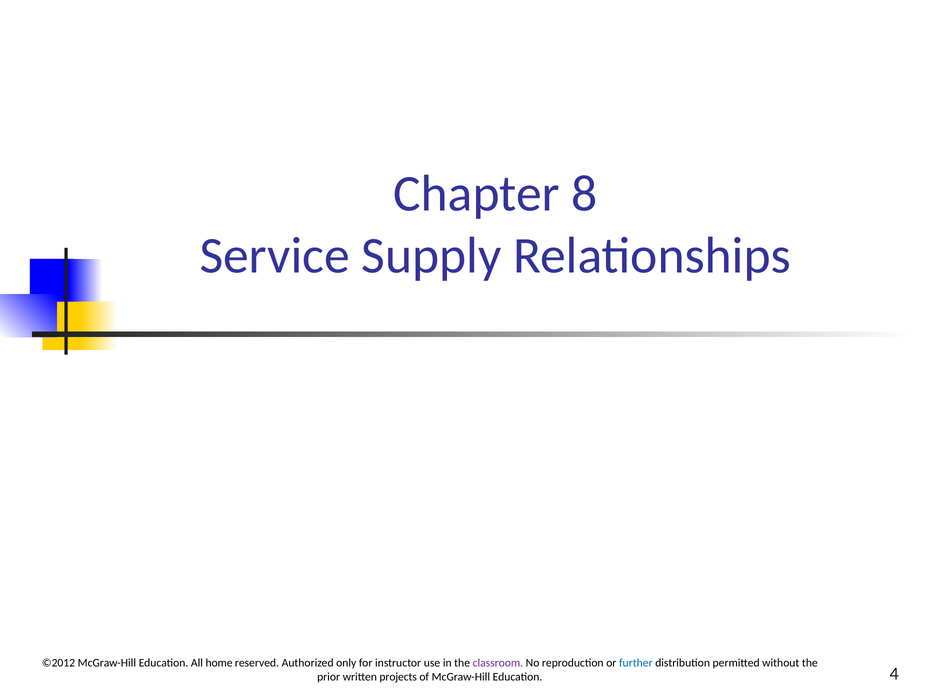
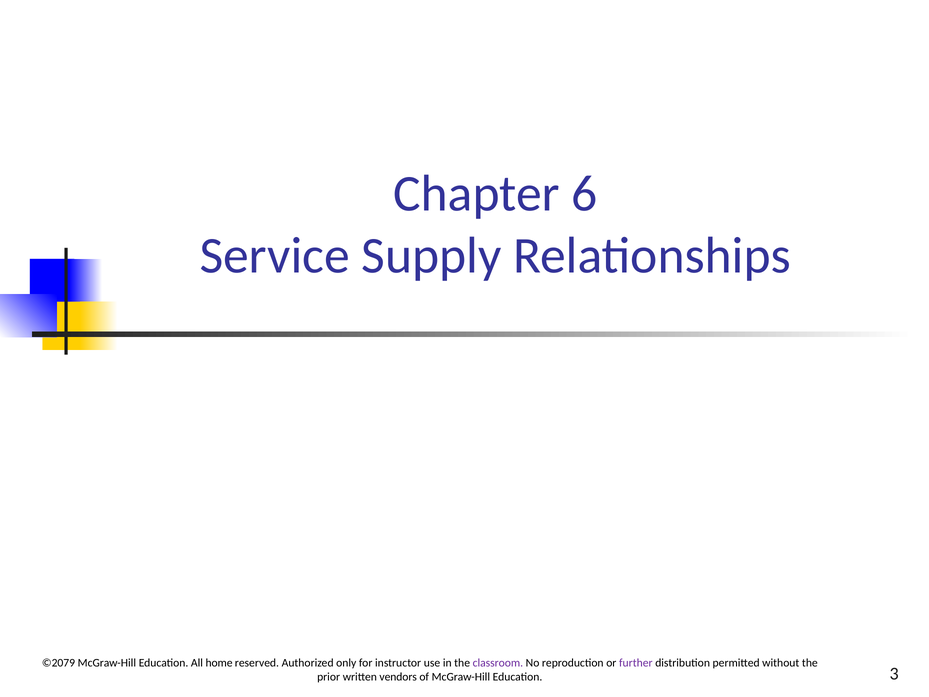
8: 8 -> 6
©2012: ©2012 -> ©2079
further colour: blue -> purple
projects: projects -> vendors
4: 4 -> 3
